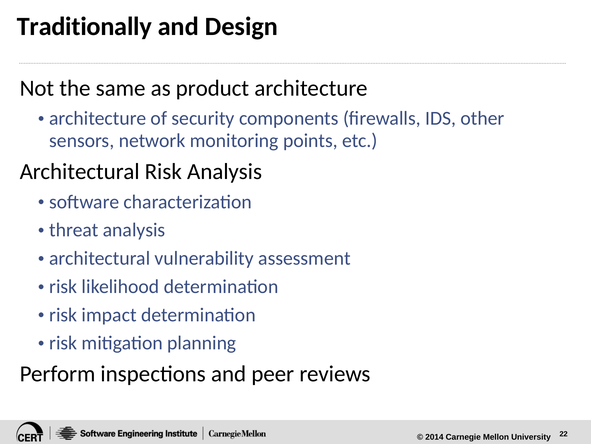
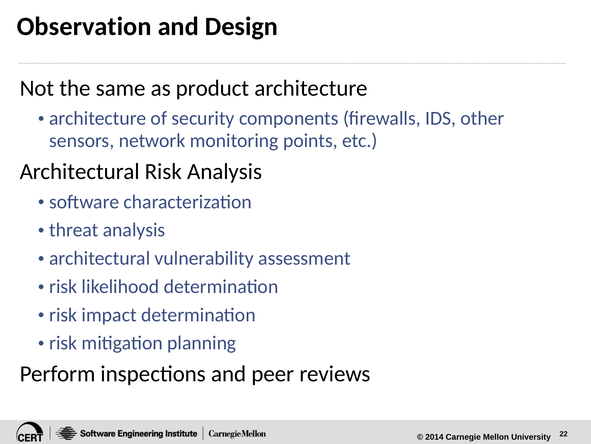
Traditionally: Traditionally -> Observation
